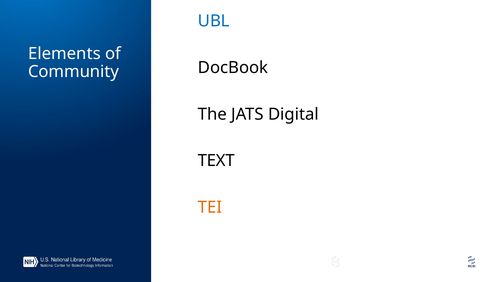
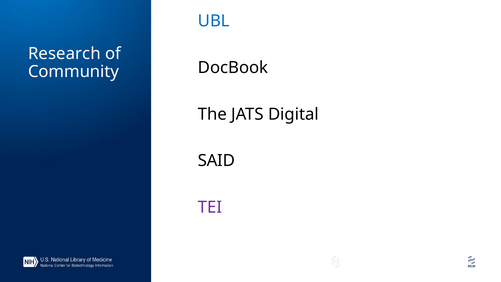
Elements: Elements -> Research
TEXT: TEXT -> SAID
TEI colour: orange -> purple
